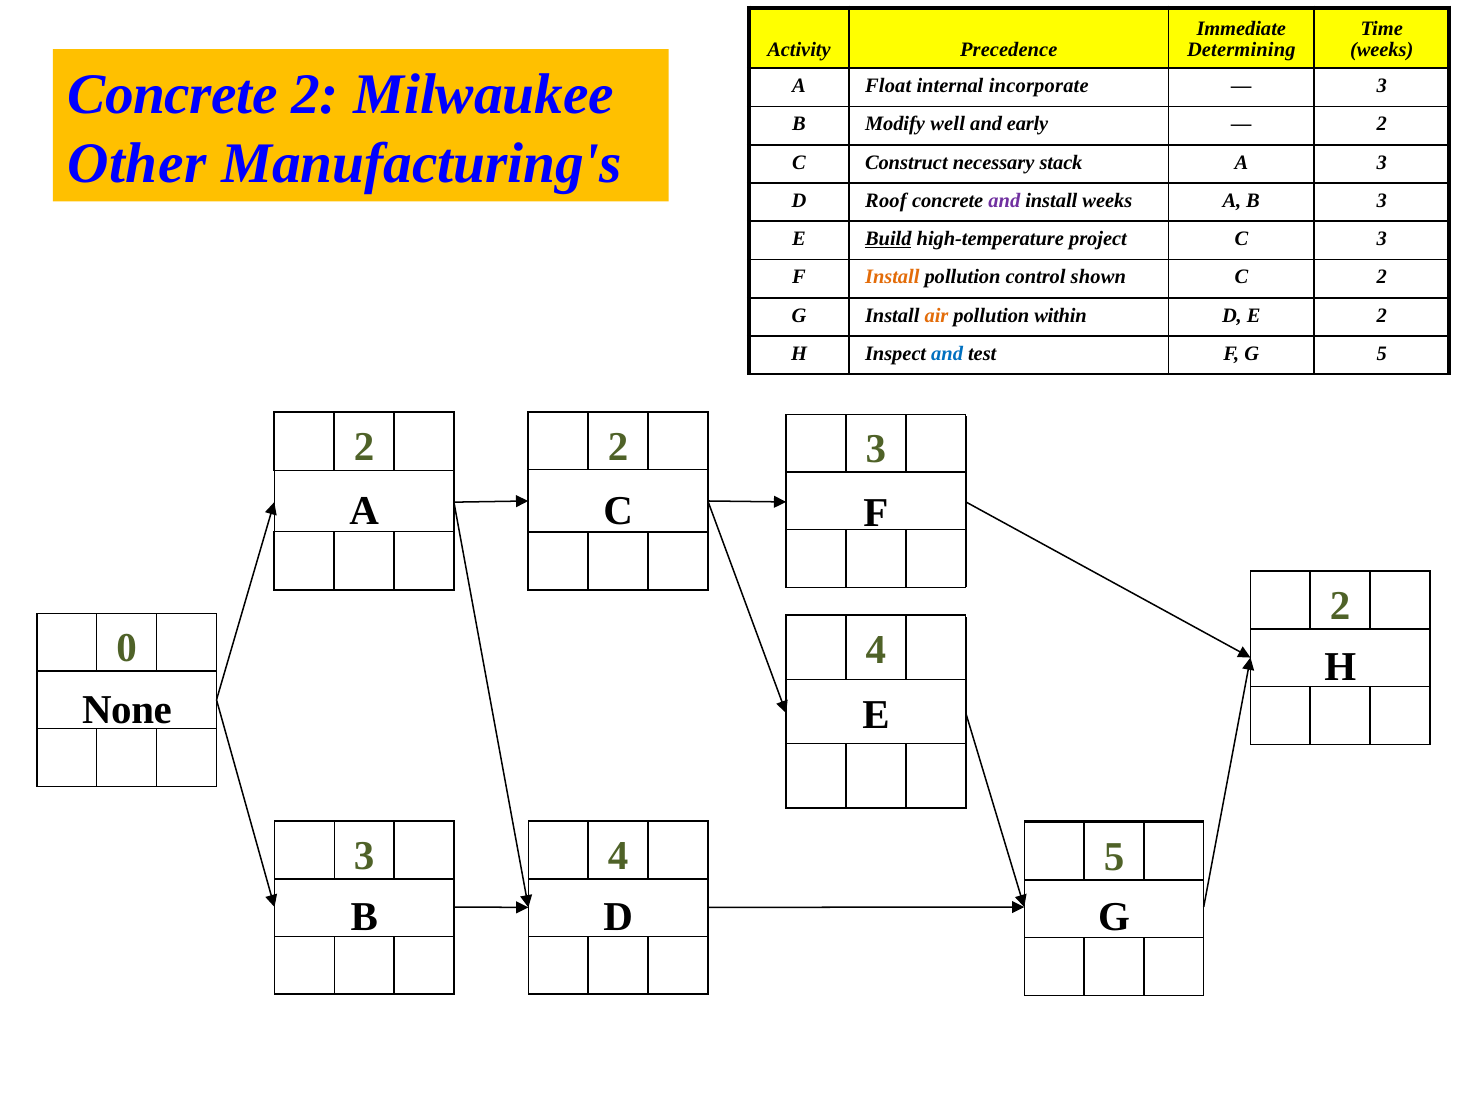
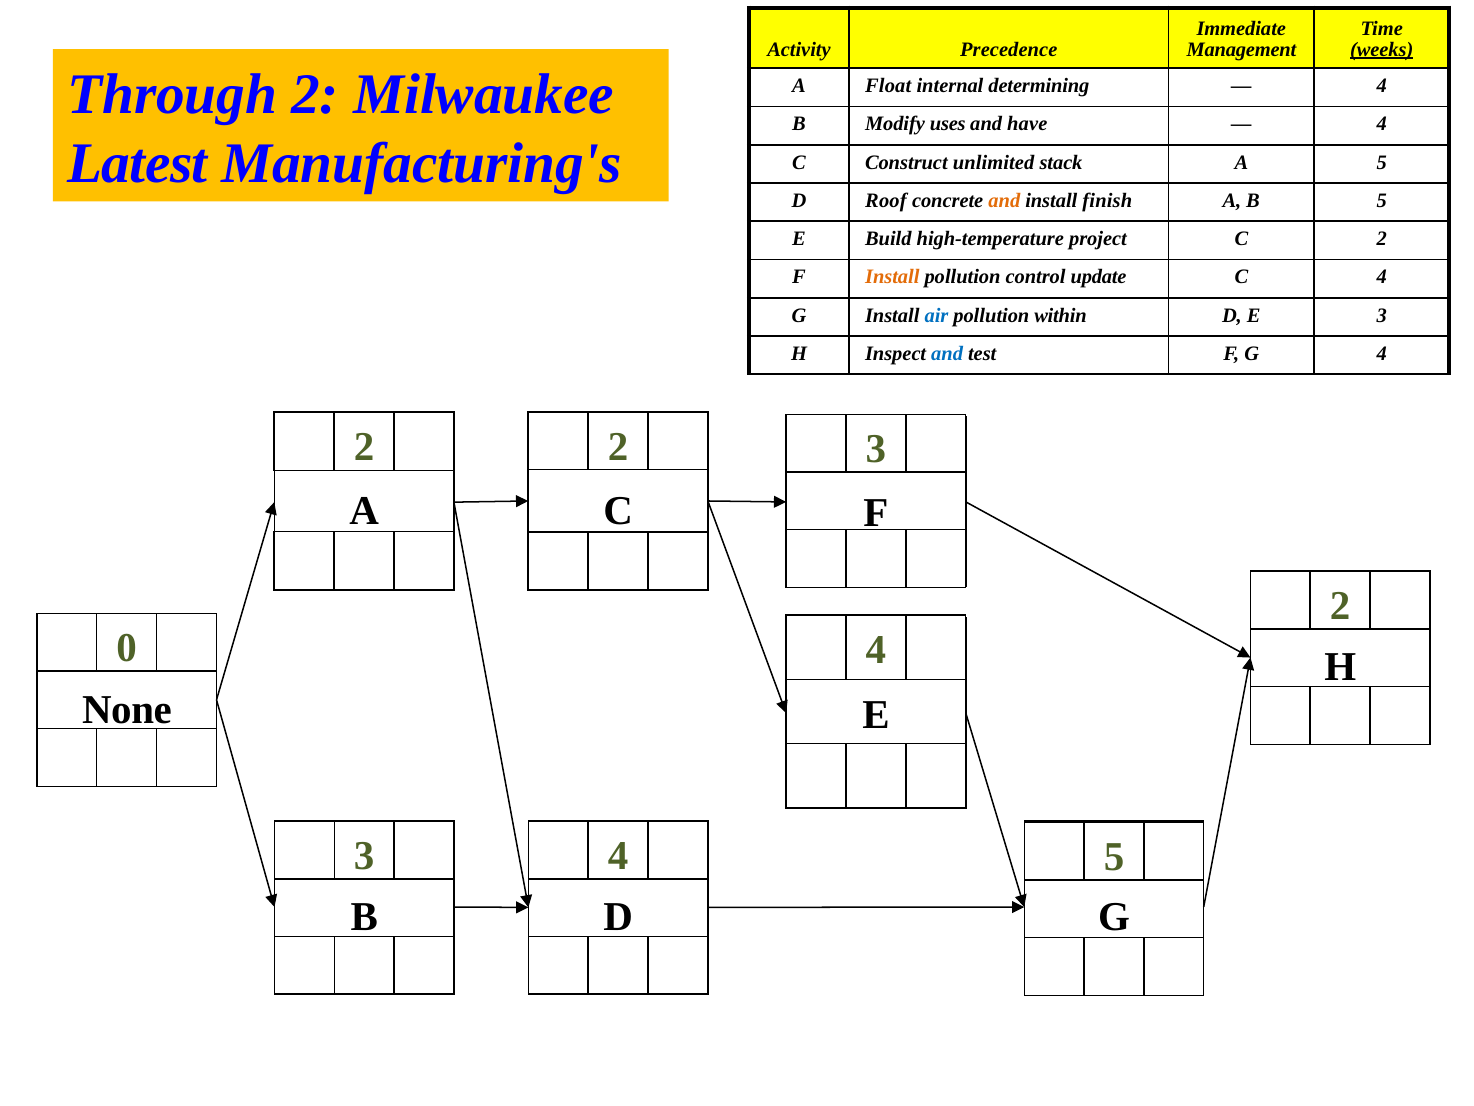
Determining: Determining -> Management
weeks at (1382, 49) underline: none -> present
Concrete at (172, 95): Concrete -> Through
incorporate: incorporate -> determining
3 at (1382, 86): 3 -> 4
well: well -> uses
early: early -> have
2 at (1382, 124): 2 -> 4
Other: Other -> Latest
necessary: necessary -> unlimited
A 3: 3 -> 5
and at (1004, 200) colour: purple -> orange
install weeks: weeks -> finish
A B 3: 3 -> 5
Build underline: present -> none
3 at (1382, 239): 3 -> 2
shown: shown -> update
2 at (1382, 277): 2 -> 4
air colour: orange -> blue
E 2: 2 -> 3
F G 5: 5 -> 4
